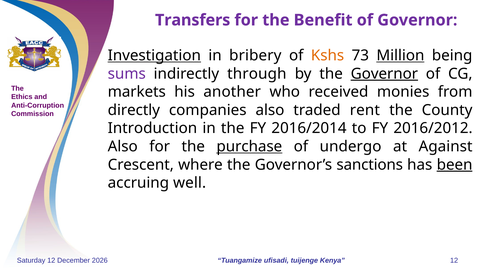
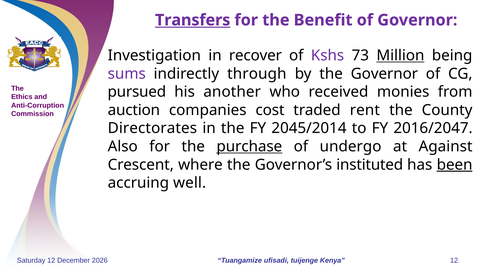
Transfers underline: none -> present
Investigation underline: present -> none
bribery: bribery -> recover
Kshs colour: orange -> purple
Governor at (384, 74) underline: present -> none
markets: markets -> pursued
directly: directly -> auction
companies also: also -> cost
Introduction: Introduction -> Directorates
2016/2014: 2016/2014 -> 2045/2014
2016/2012: 2016/2012 -> 2016/2047
sanctions: sanctions -> instituted
